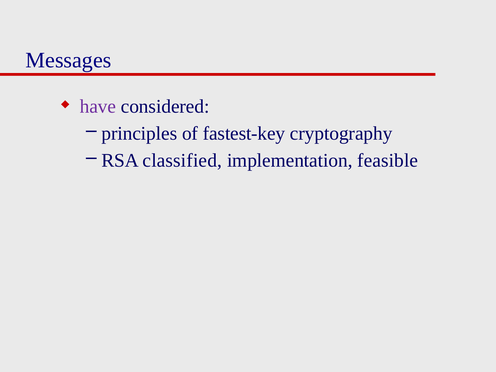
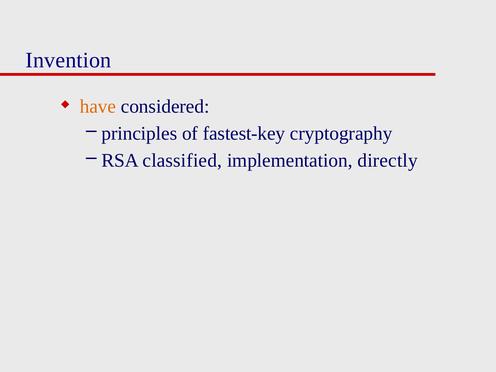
Messages: Messages -> Invention
have colour: purple -> orange
feasible: feasible -> directly
